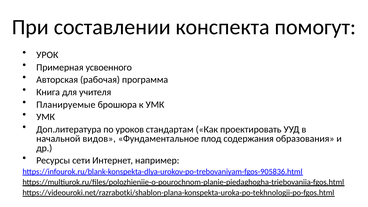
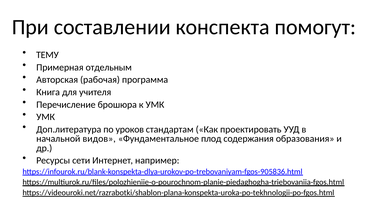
УРОК: УРОК -> ТЕМУ
усвоенного: усвоенного -> отдельным
Планируемые: Планируемые -> Перечисление
